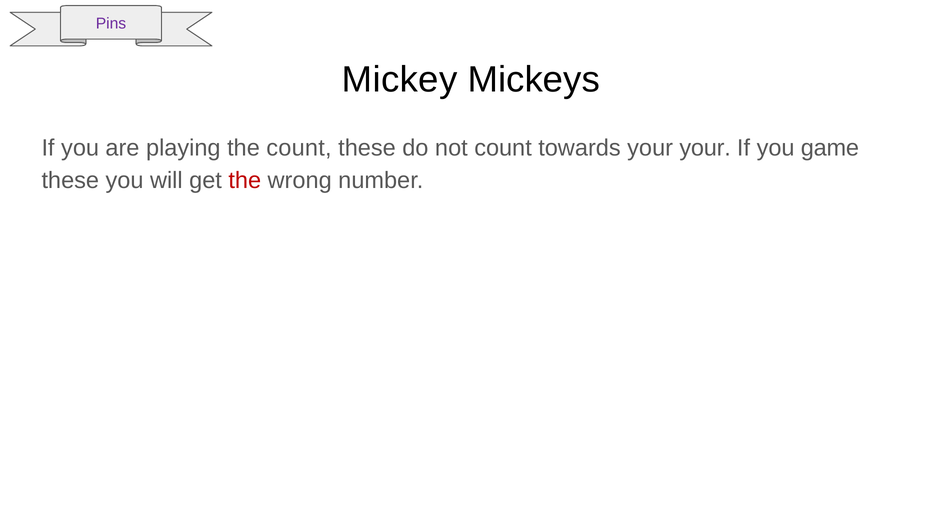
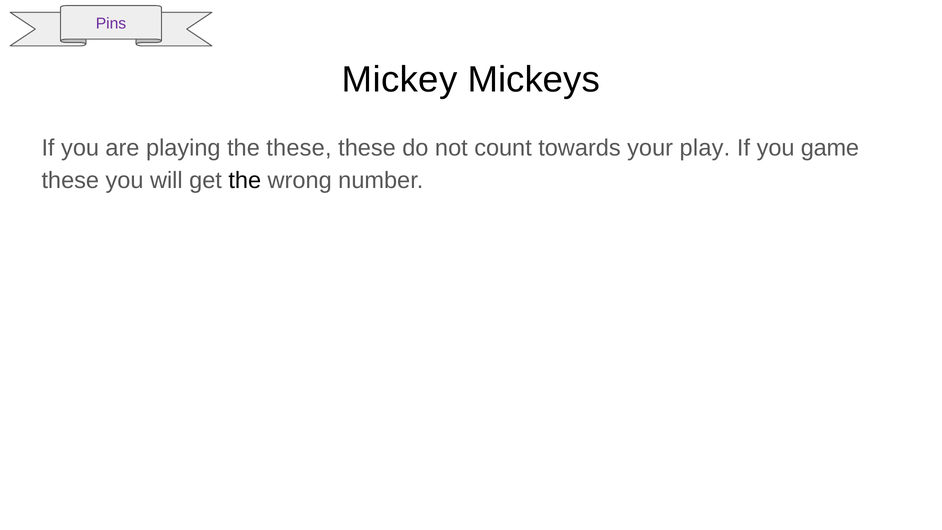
the count: count -> these
your your: your -> play
the at (245, 181) colour: red -> black
